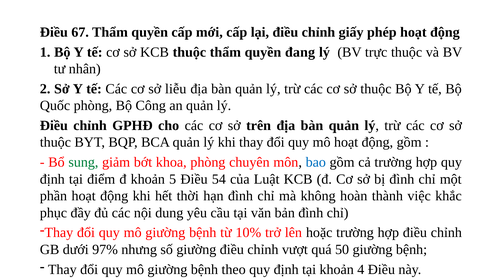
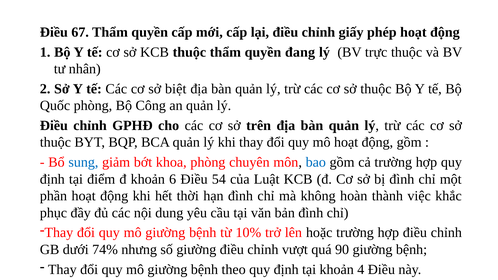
liễu: liễu -> biệt
sung colour: green -> blue
5: 5 -> 6
97%: 97% -> 74%
50: 50 -> 90
